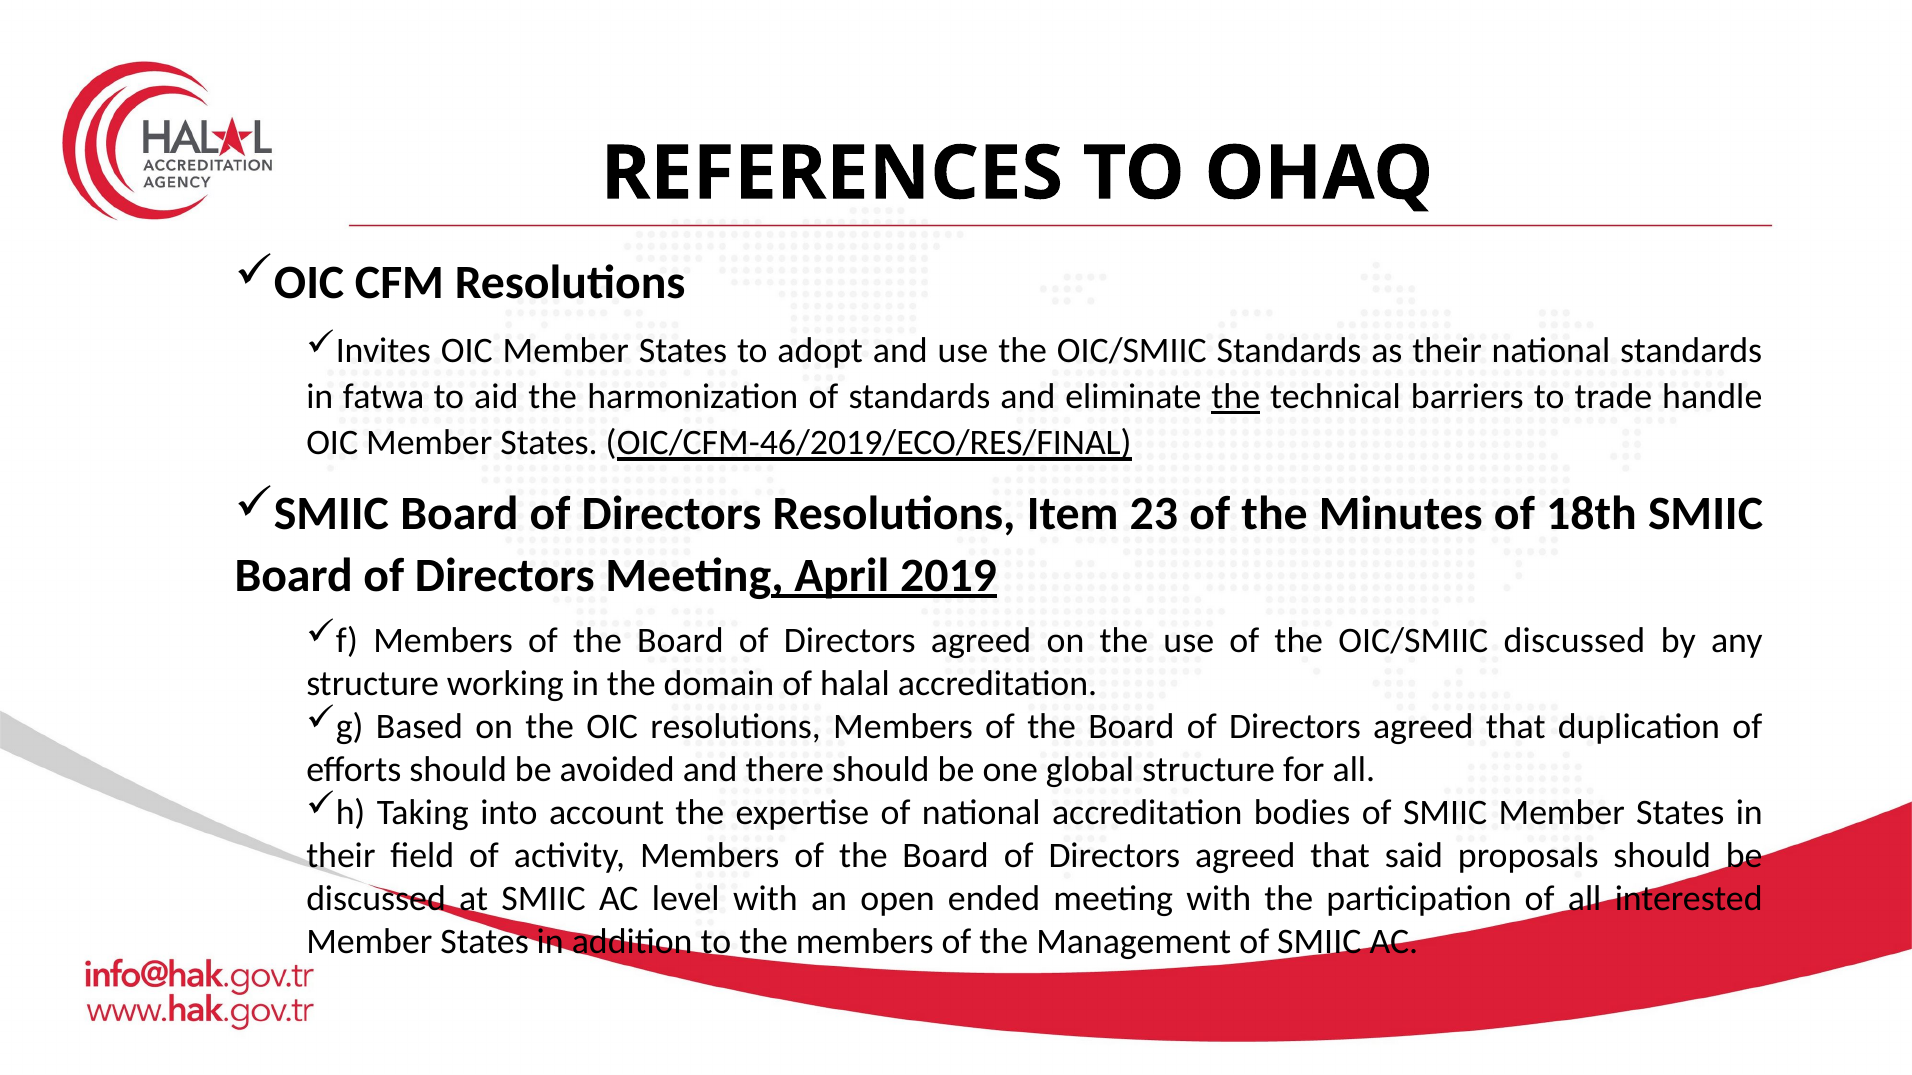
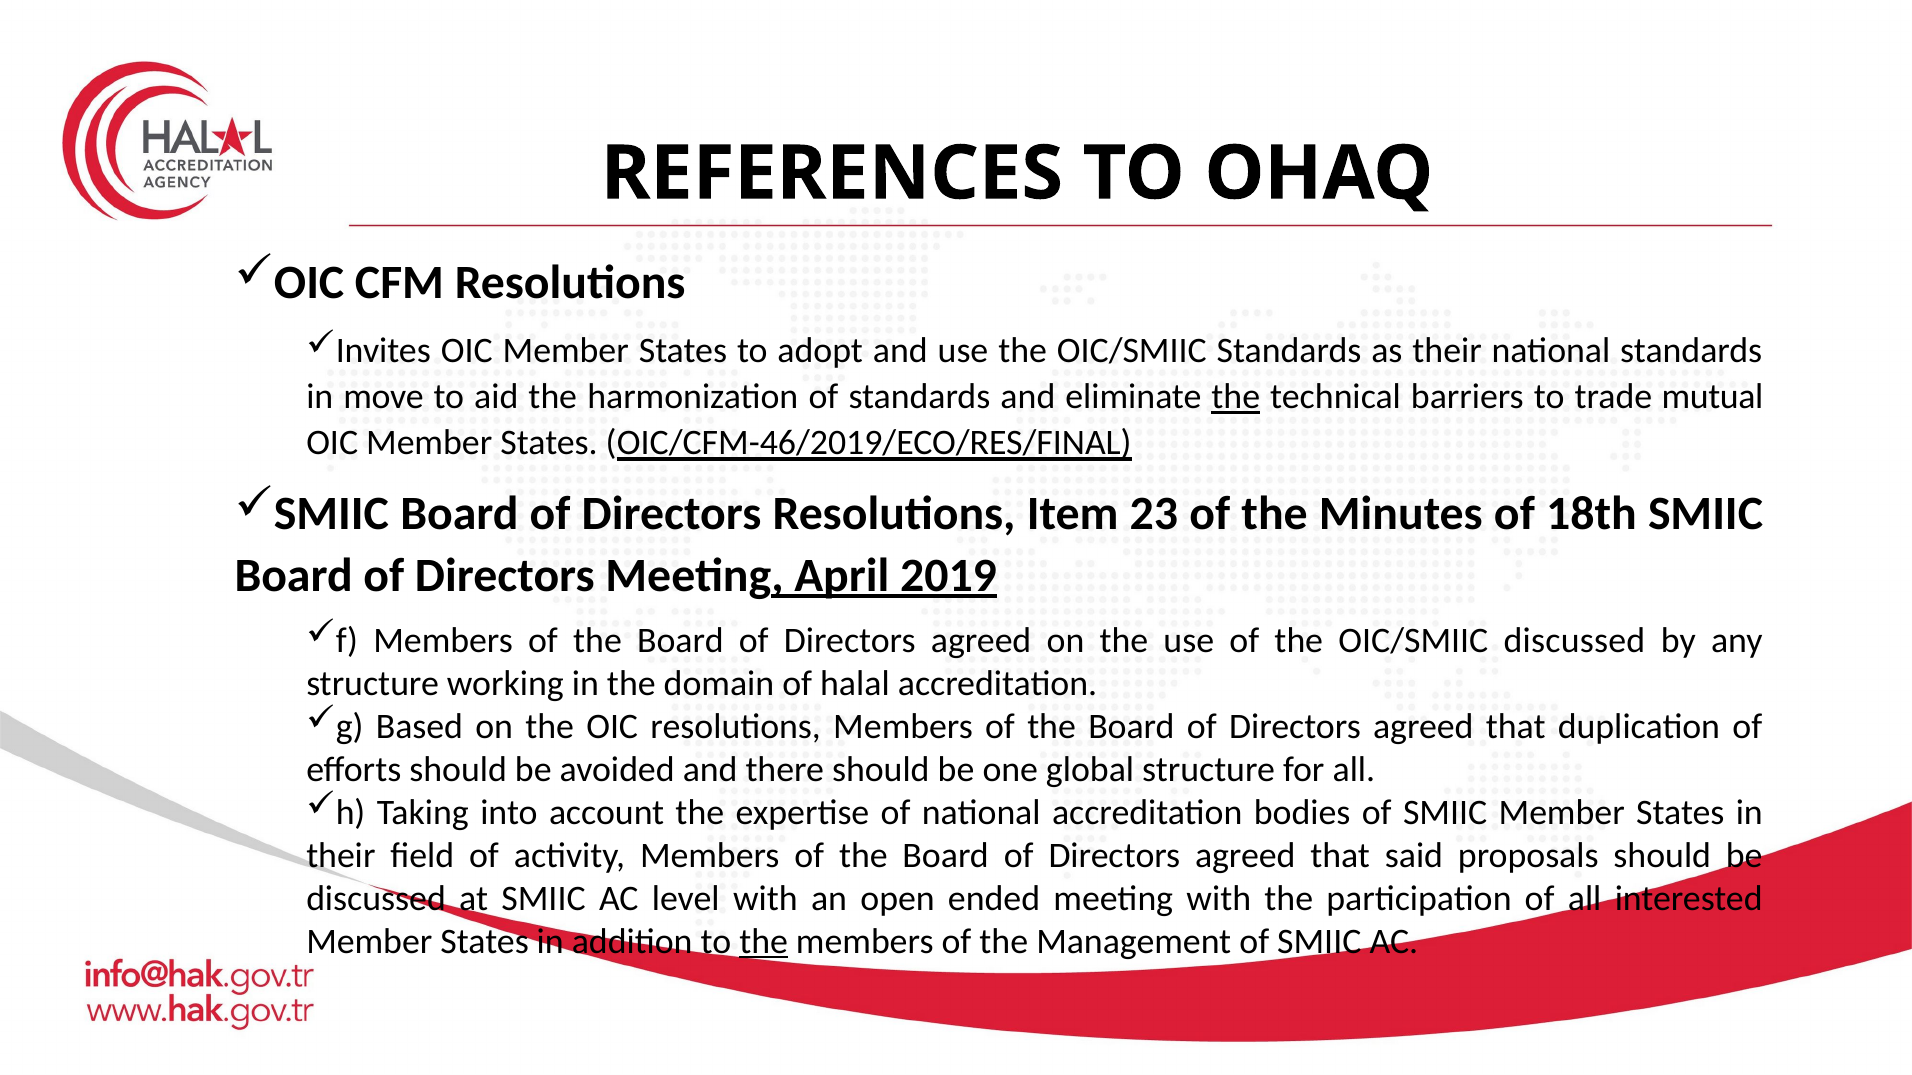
fatwa: fatwa -> move
handle: handle -> mutual
the at (764, 942) underline: none -> present
